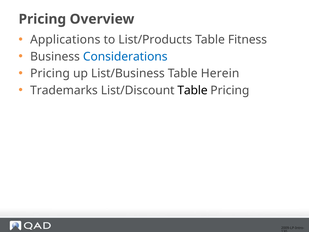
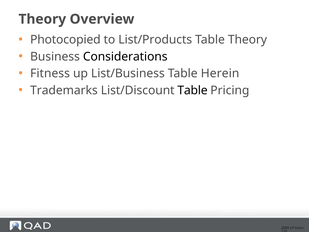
Pricing at (42, 19): Pricing -> Theory
Applications: Applications -> Photocopied
Table Fitness: Fitness -> Theory
Considerations colour: blue -> black
Pricing at (50, 73): Pricing -> Fitness
